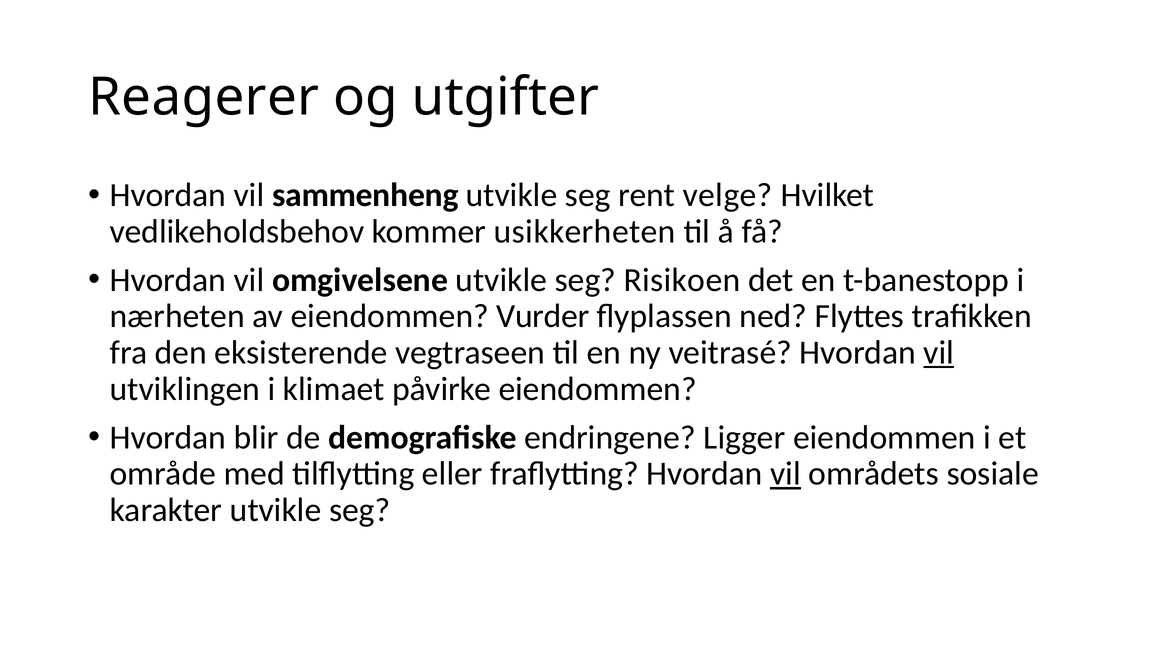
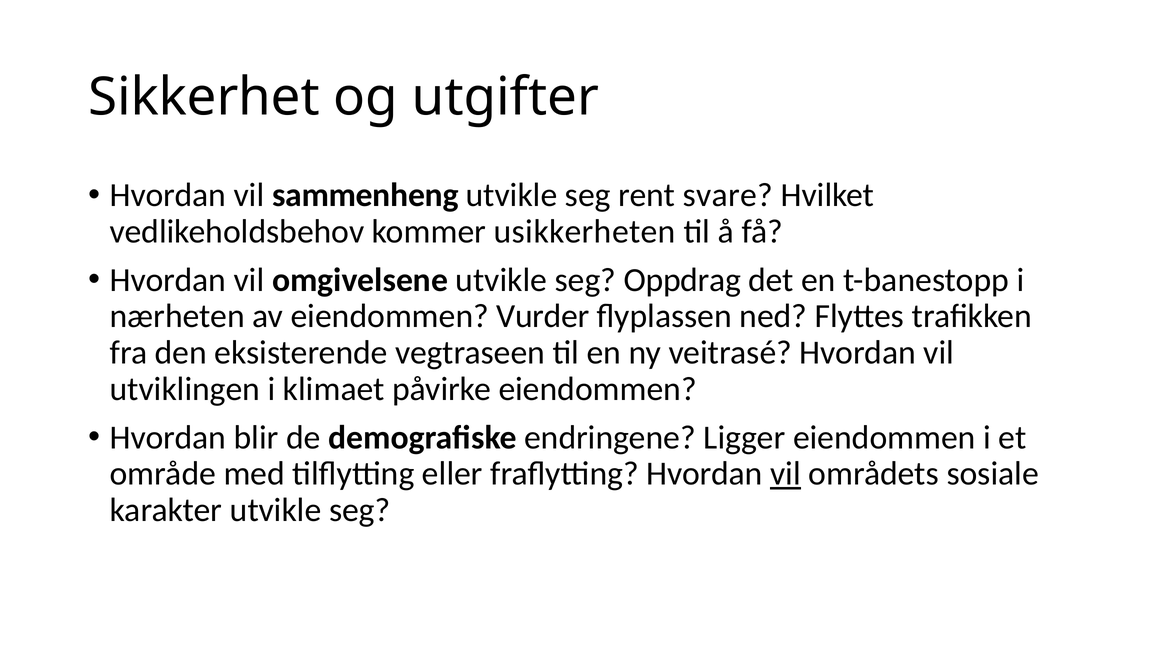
Reagerer: Reagerer -> Sikkerhet
velge: velge -> svare
Risikoen: Risikoen -> Oppdrag
vil at (939, 353) underline: present -> none
